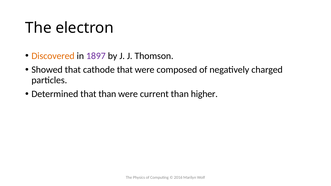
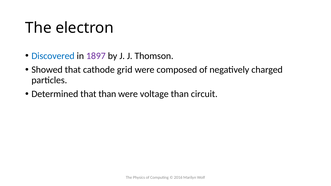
Discovered colour: orange -> blue
cathode that: that -> grid
current: current -> voltage
higher: higher -> circuit
